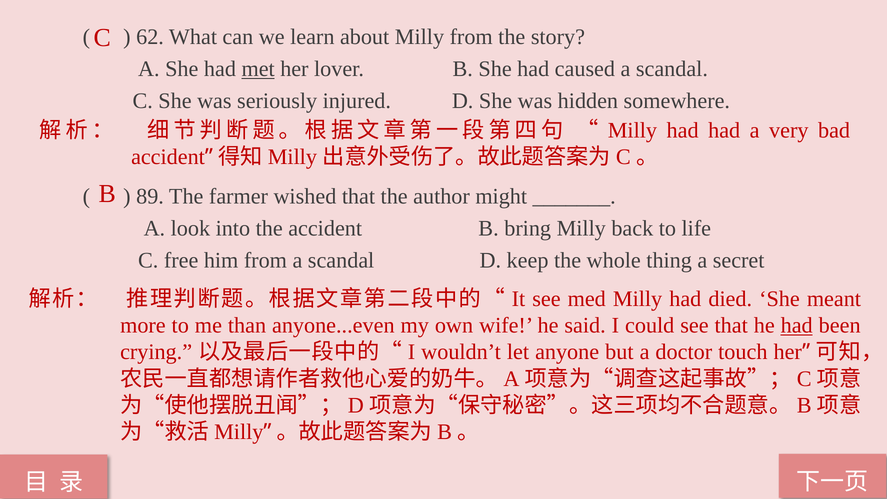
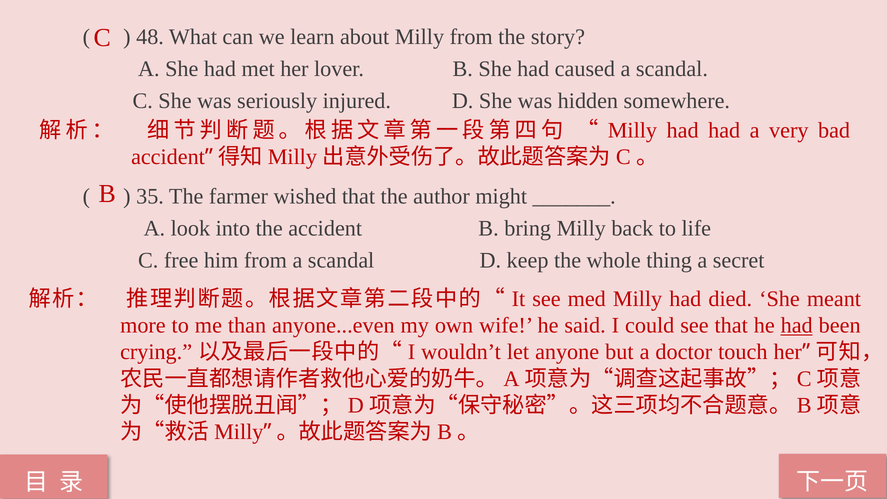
62: 62 -> 48
met underline: present -> none
89: 89 -> 35
